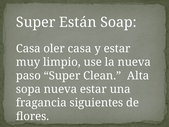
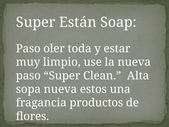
Casa at (28, 48): Casa -> Paso
oler casa: casa -> toda
nueva estar: estar -> estos
siguientes: siguientes -> productos
